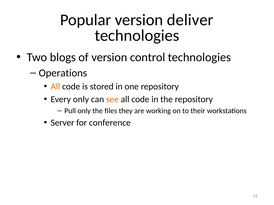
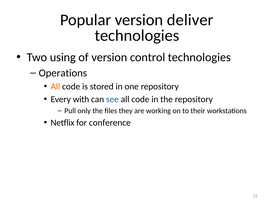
blogs: blogs -> using
Every only: only -> with
see colour: orange -> blue
Server: Server -> Netflix
